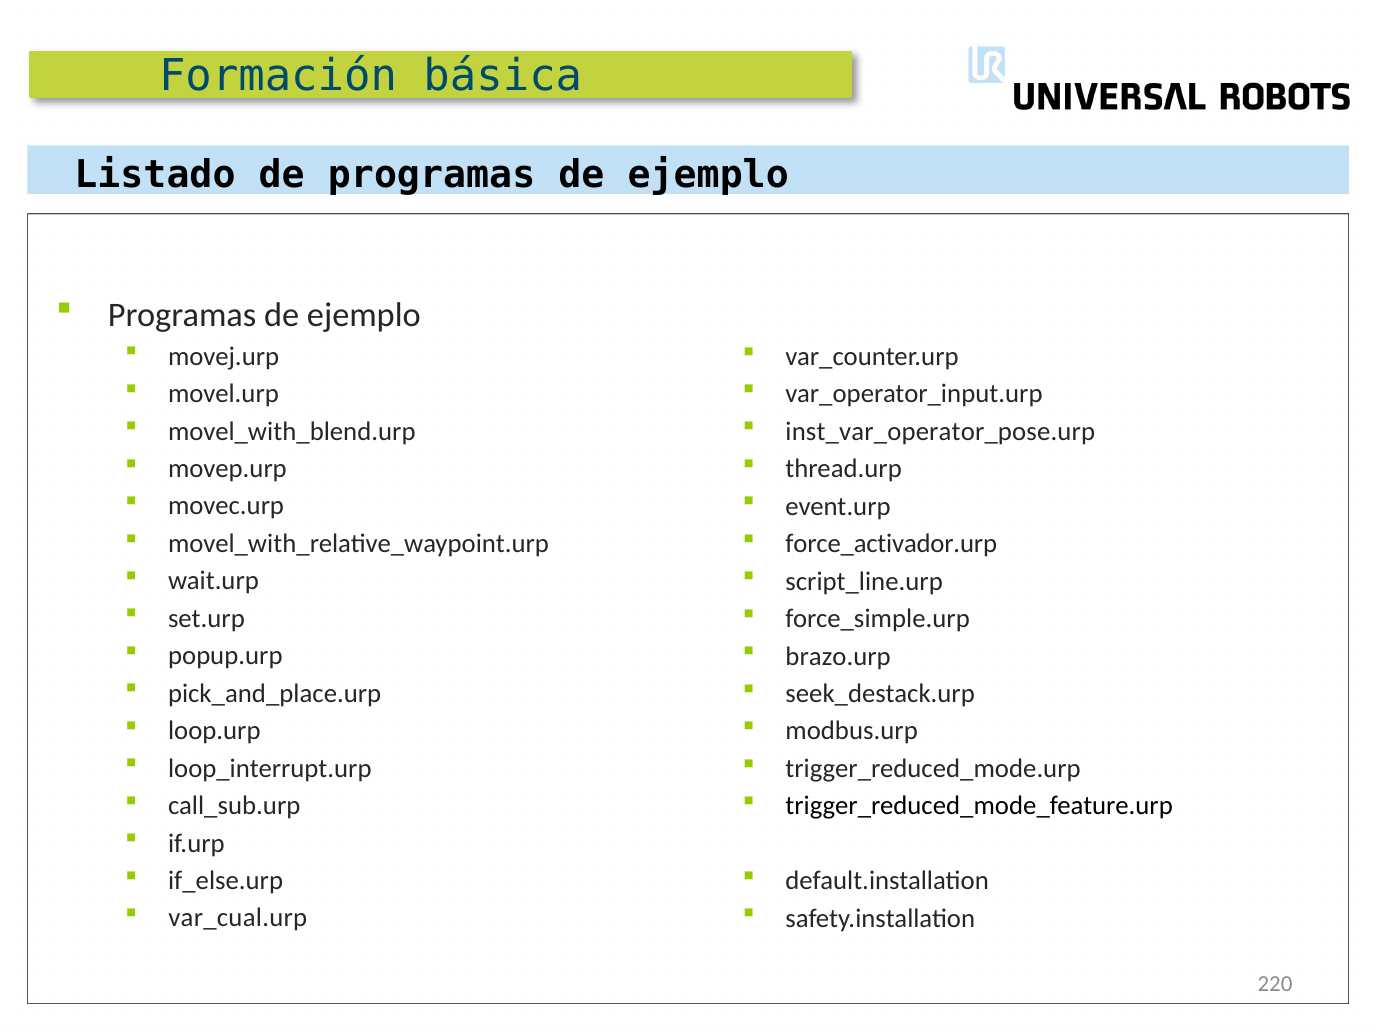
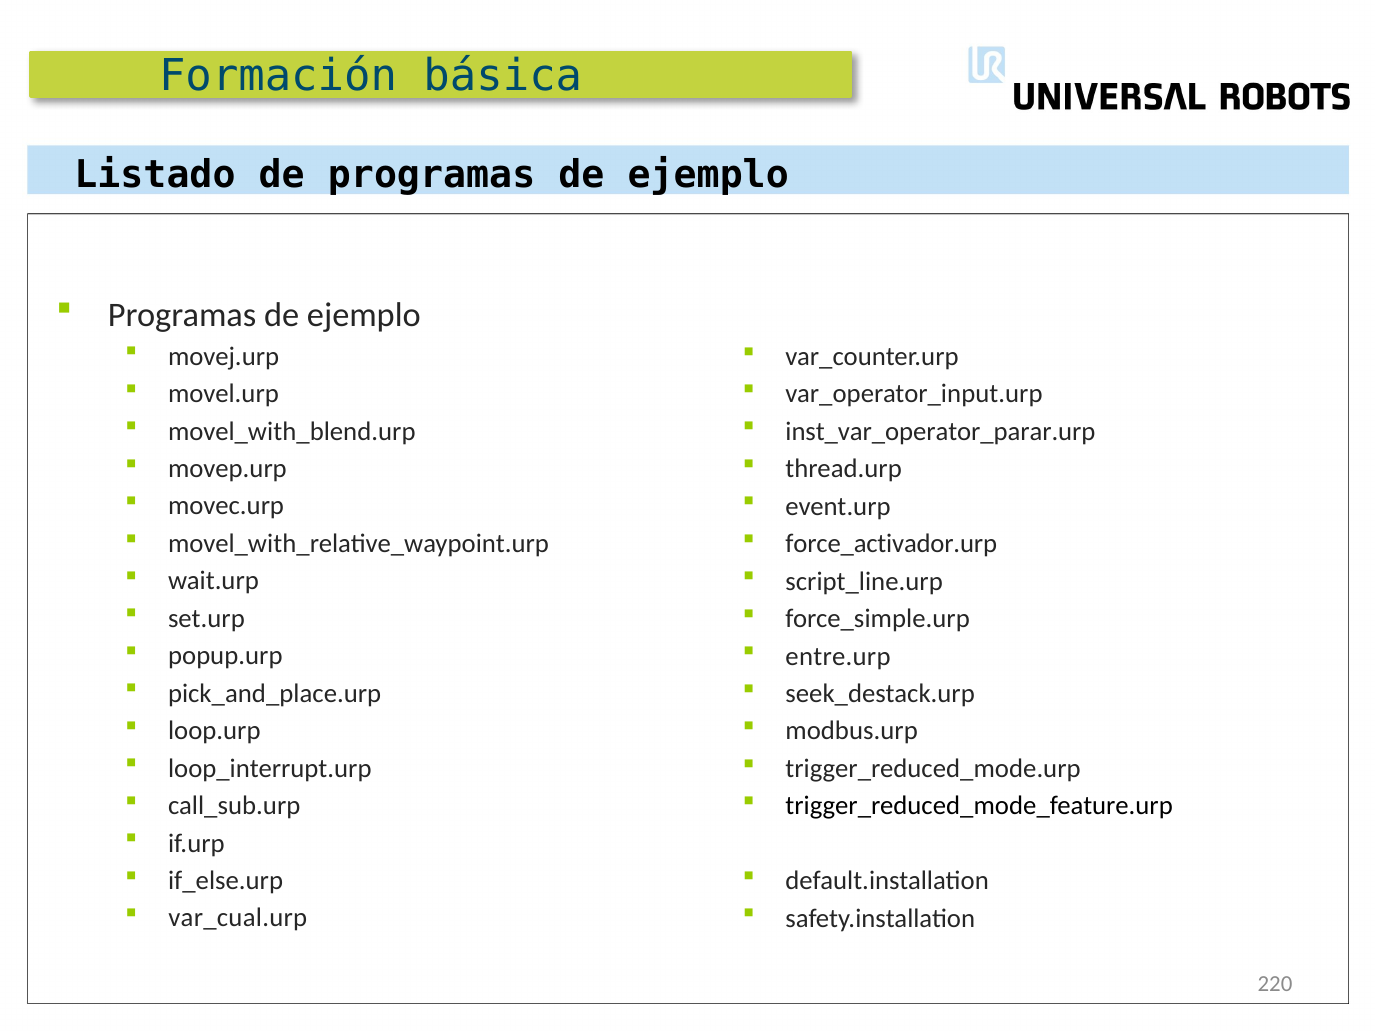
inst_var_operator_pose.urp: inst_var_operator_pose.urp -> inst_var_operator_parar.urp
brazo.urp: brazo.urp -> entre.urp
